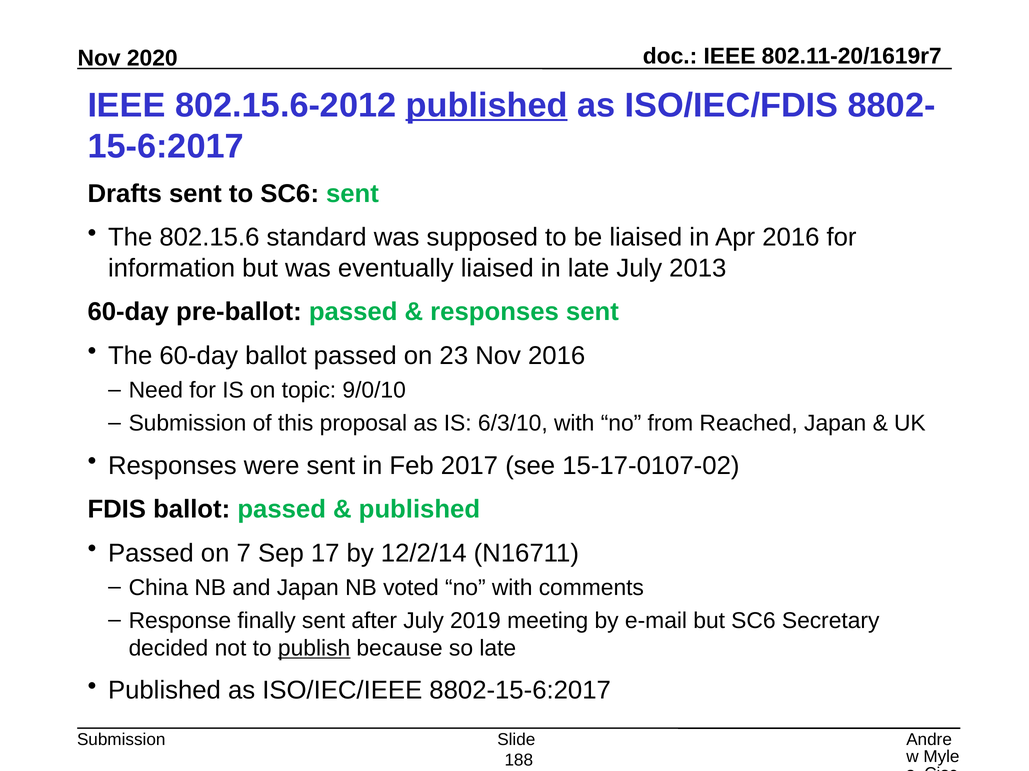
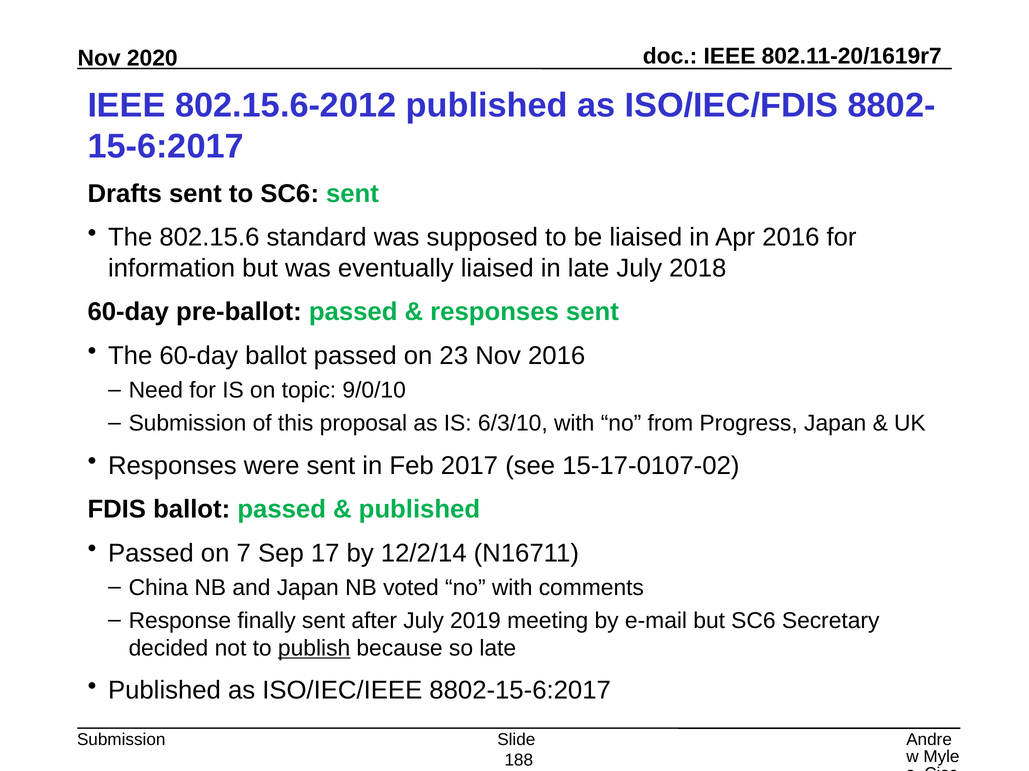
published at (487, 105) underline: present -> none
2013: 2013 -> 2018
Reached: Reached -> Progress
